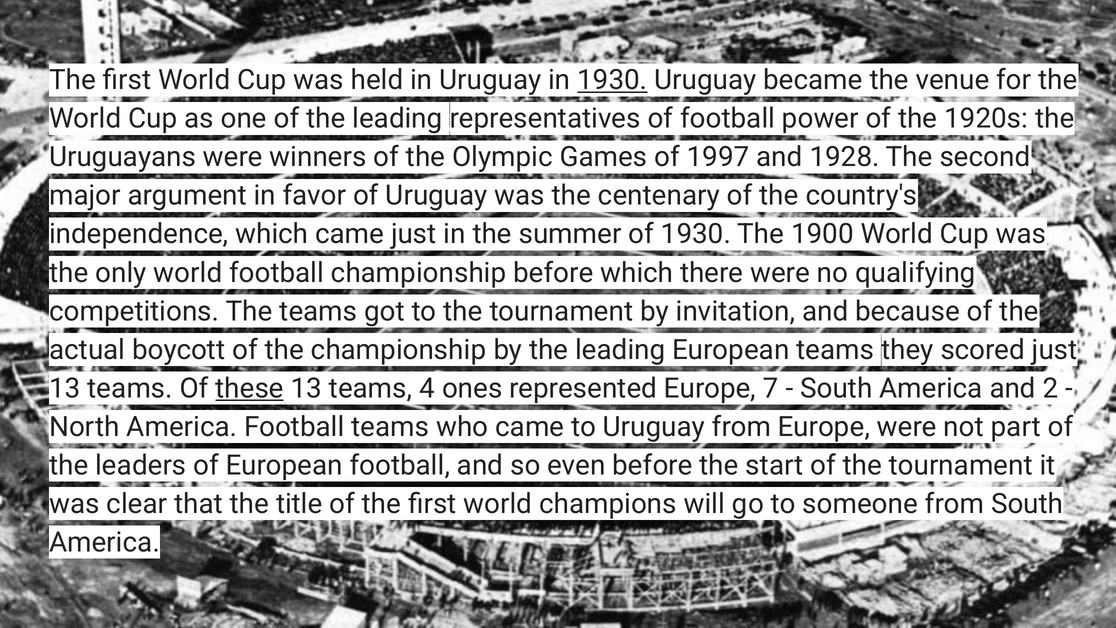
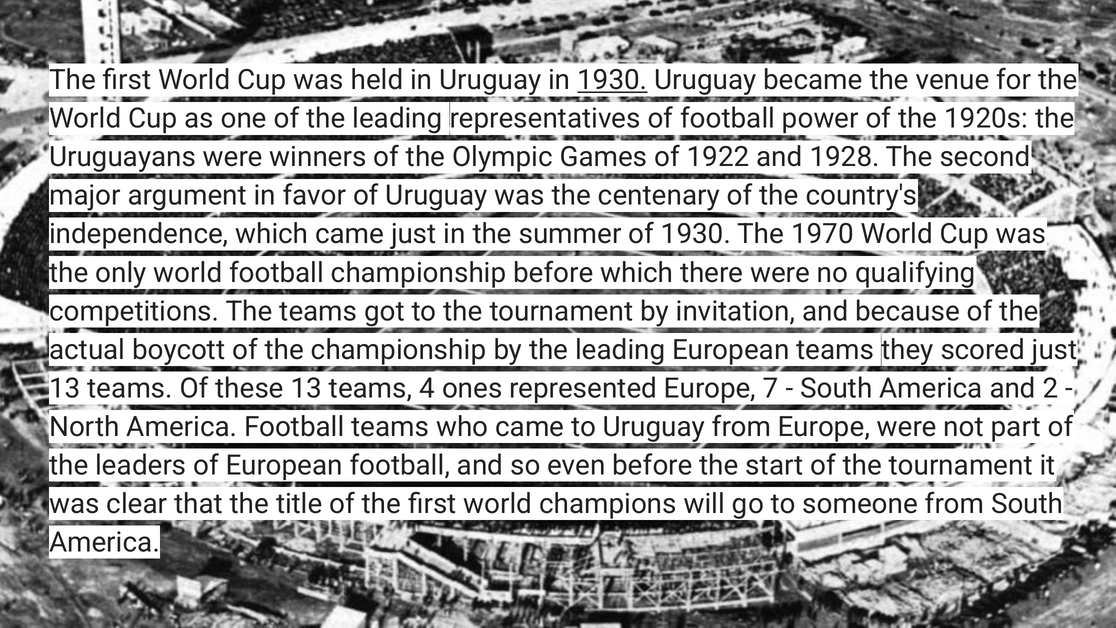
1997: 1997 -> 1922
1900: 1900 -> 1970
these underline: present -> none
